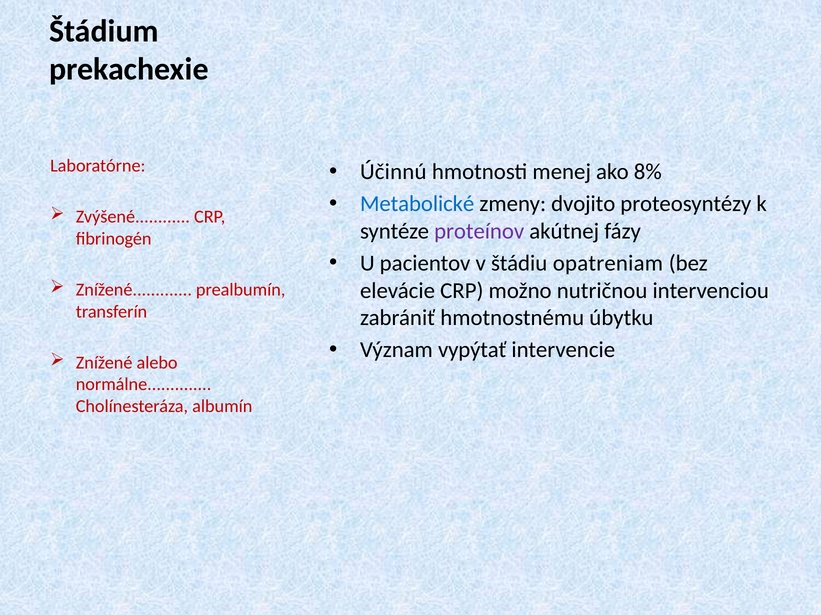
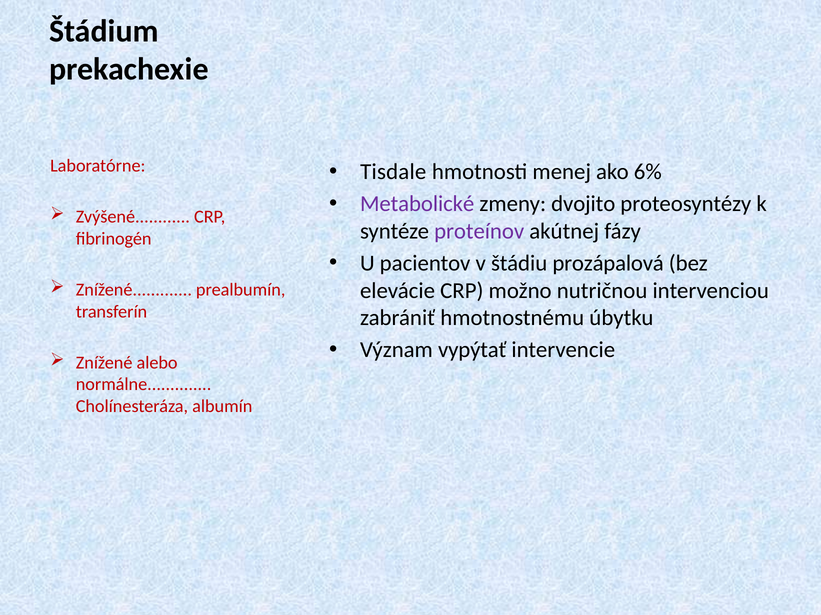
Účinnú: Účinnú -> Tisdale
8%: 8% -> 6%
Metabolické colour: blue -> purple
opatreniam: opatreniam -> prozápalová
